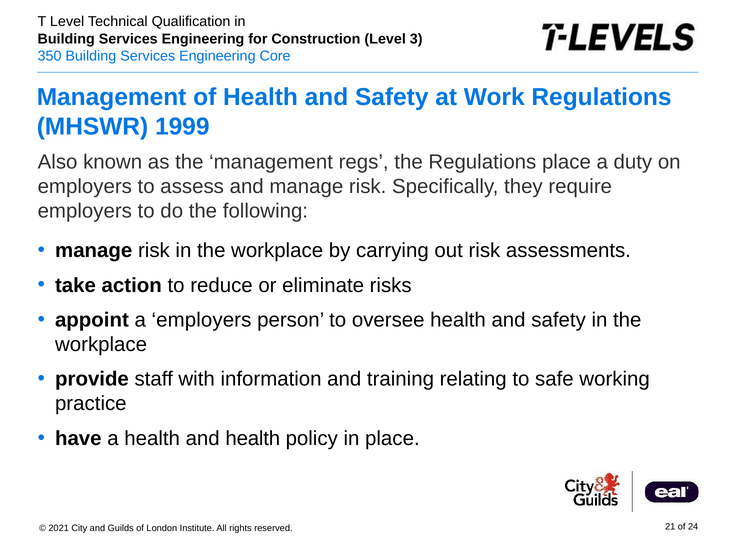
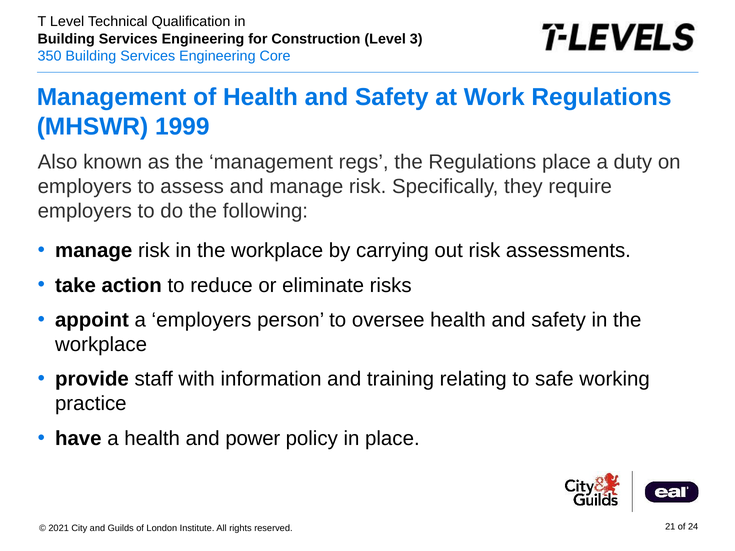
and health: health -> power
